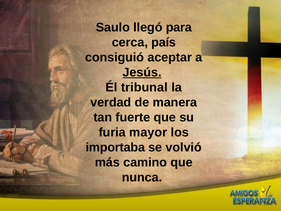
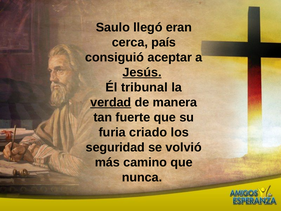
para: para -> eran
verdad underline: none -> present
mayor: mayor -> criado
importaba: importaba -> seguridad
